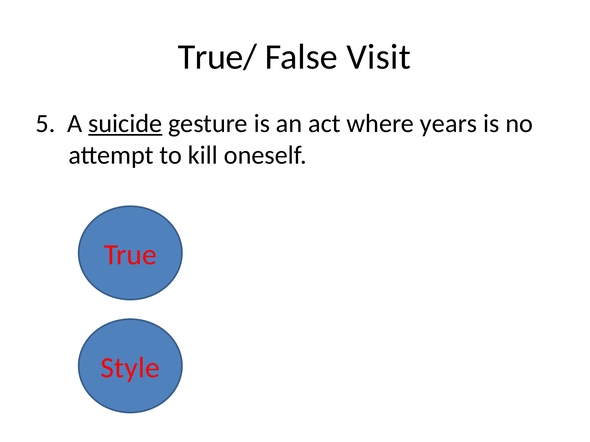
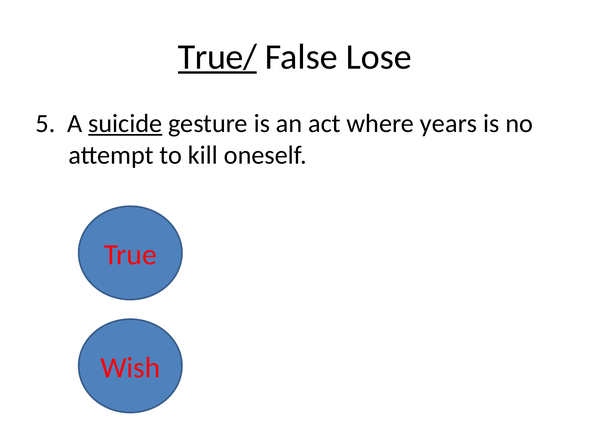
True/ underline: none -> present
Visit: Visit -> Lose
Style: Style -> Wish
